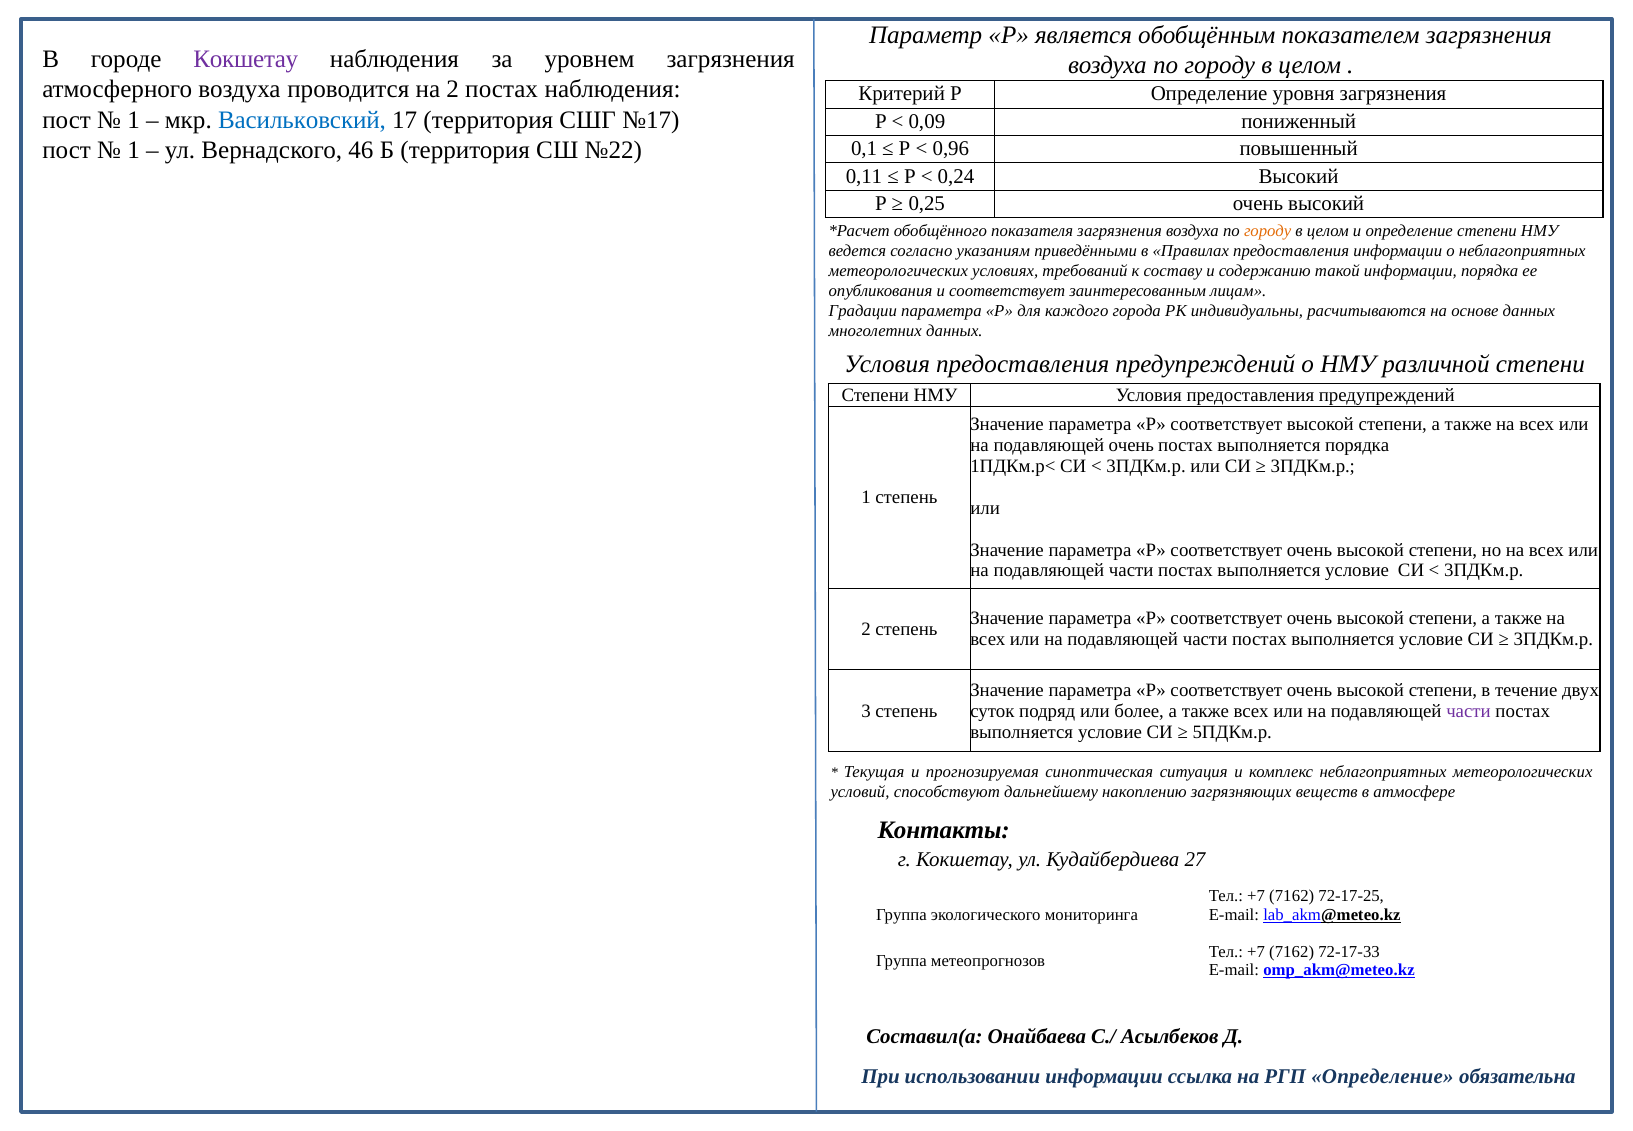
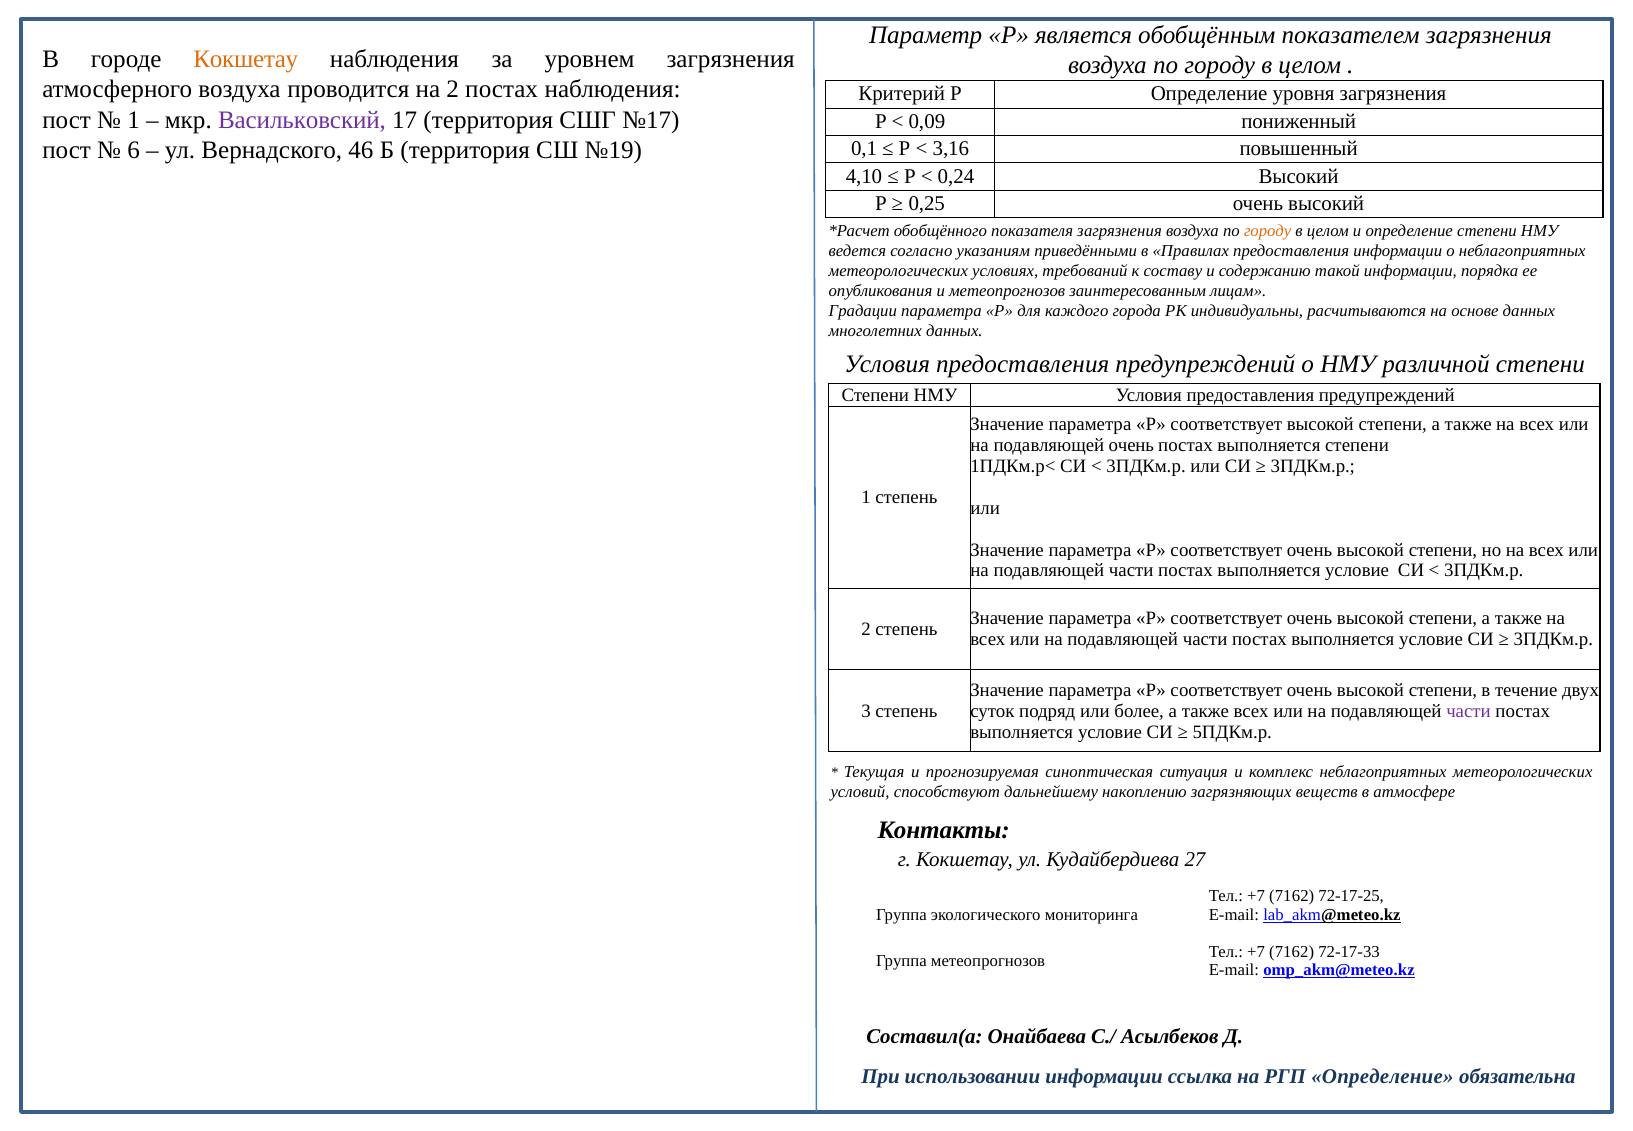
Кокшетау at (246, 59) colour: purple -> orange
Васильковский colour: blue -> purple
1 at (134, 150): 1 -> 6
№22: №22 -> №19
0,96: 0,96 -> 3,16
0,11: 0,11 -> 4,10
и соответствует: соответствует -> метеопрогнозов
выполняется порядка: порядка -> степени
